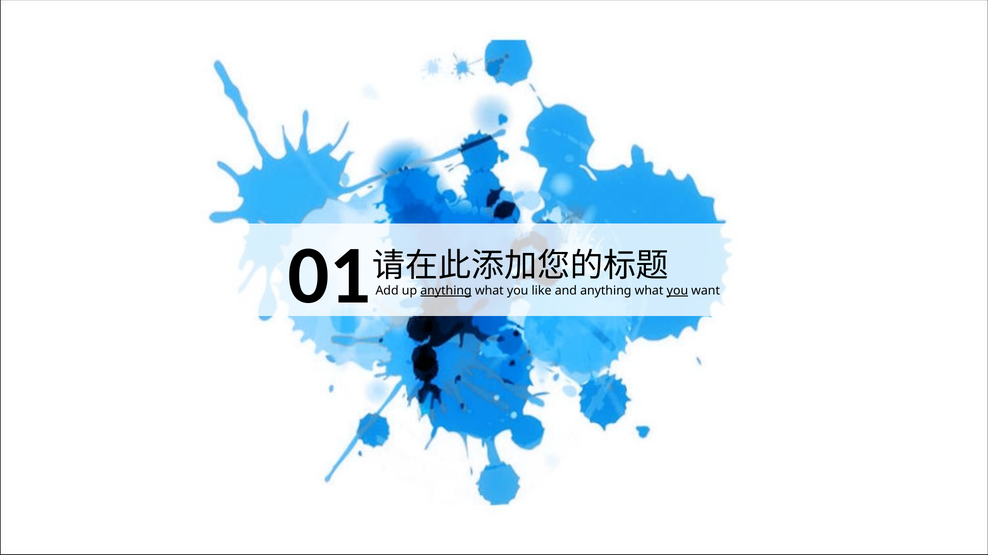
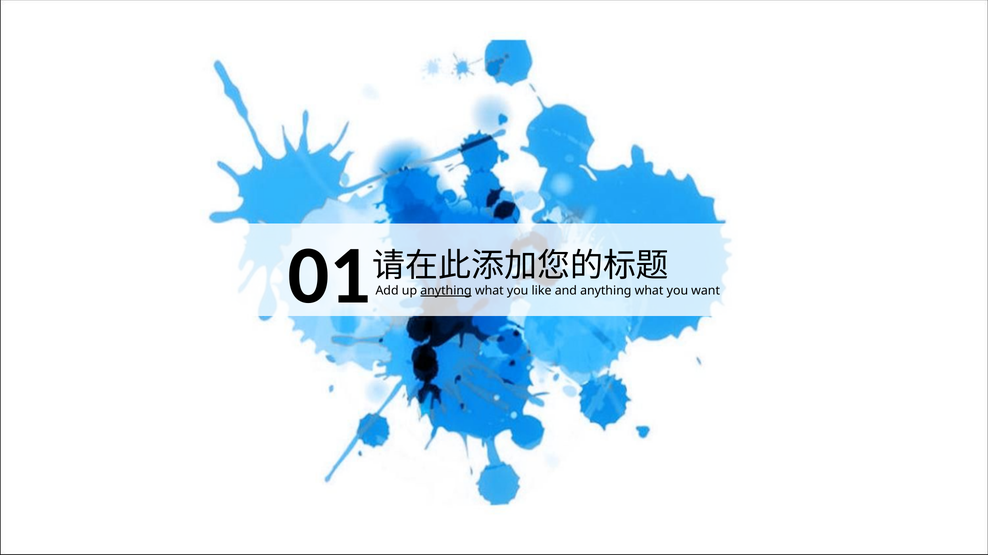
you at (677, 291) underline: present -> none
